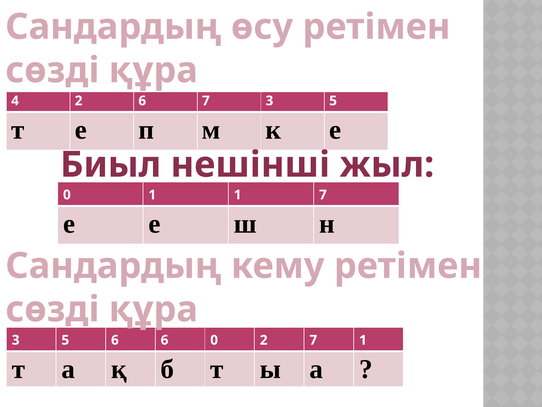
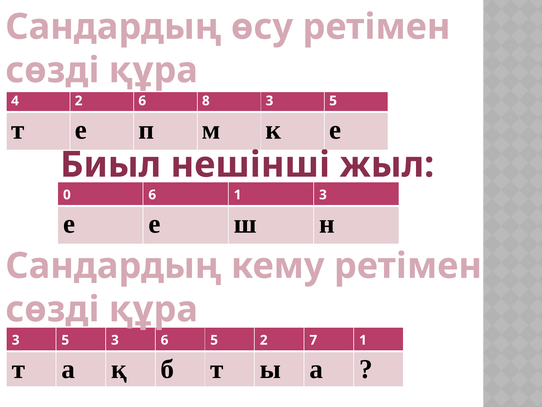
6 7: 7 -> 8
0 1: 1 -> 6
1 7: 7 -> 3
5 6: 6 -> 3
6 0: 0 -> 5
